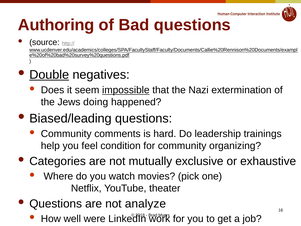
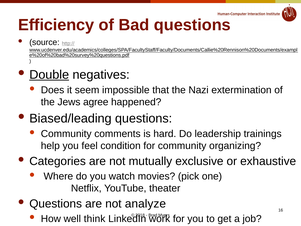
Authoring: Authoring -> Efficiency
impossible underline: present -> none
doing: doing -> agree
were: were -> think
